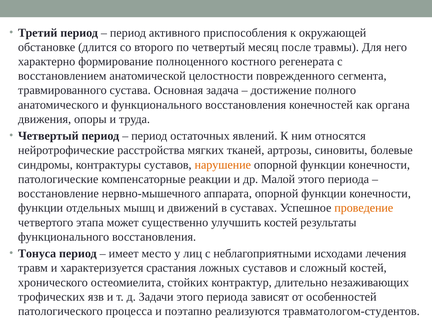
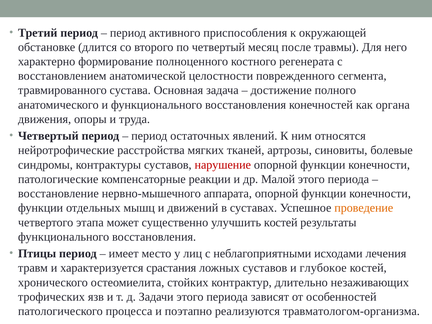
нарушение colour: orange -> red
Тонуса: Тонуса -> Птицы
сложный: сложный -> глубокое
травматологом-студентов: травматологом-студентов -> травматологом-организма
